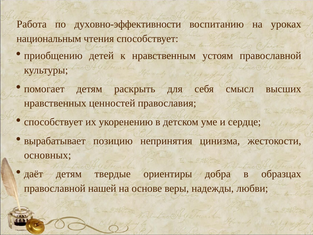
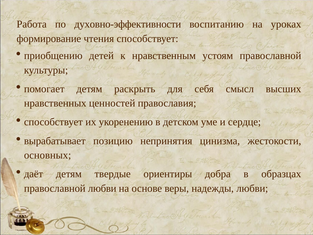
национальным: национальным -> формирование
православной нашей: нашей -> любви
